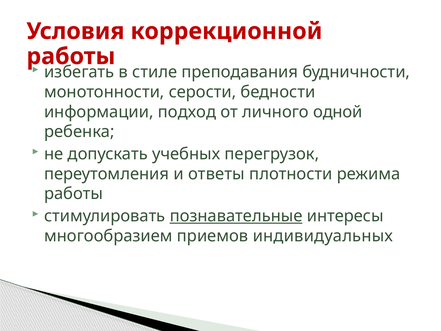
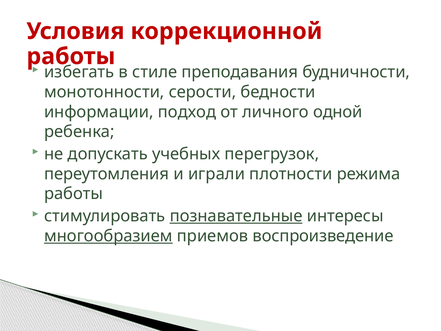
ответы: ответы -> играли
многообразием underline: none -> present
индивидуальных: индивидуальных -> воспроизведение
